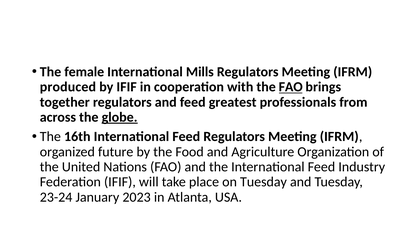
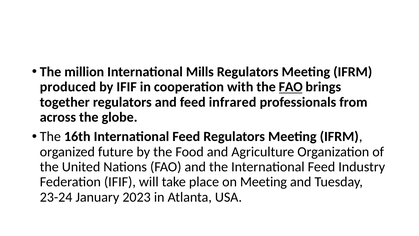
female: female -> million
greatest: greatest -> infrared
globe underline: present -> none
on Tuesday: Tuesday -> Meeting
